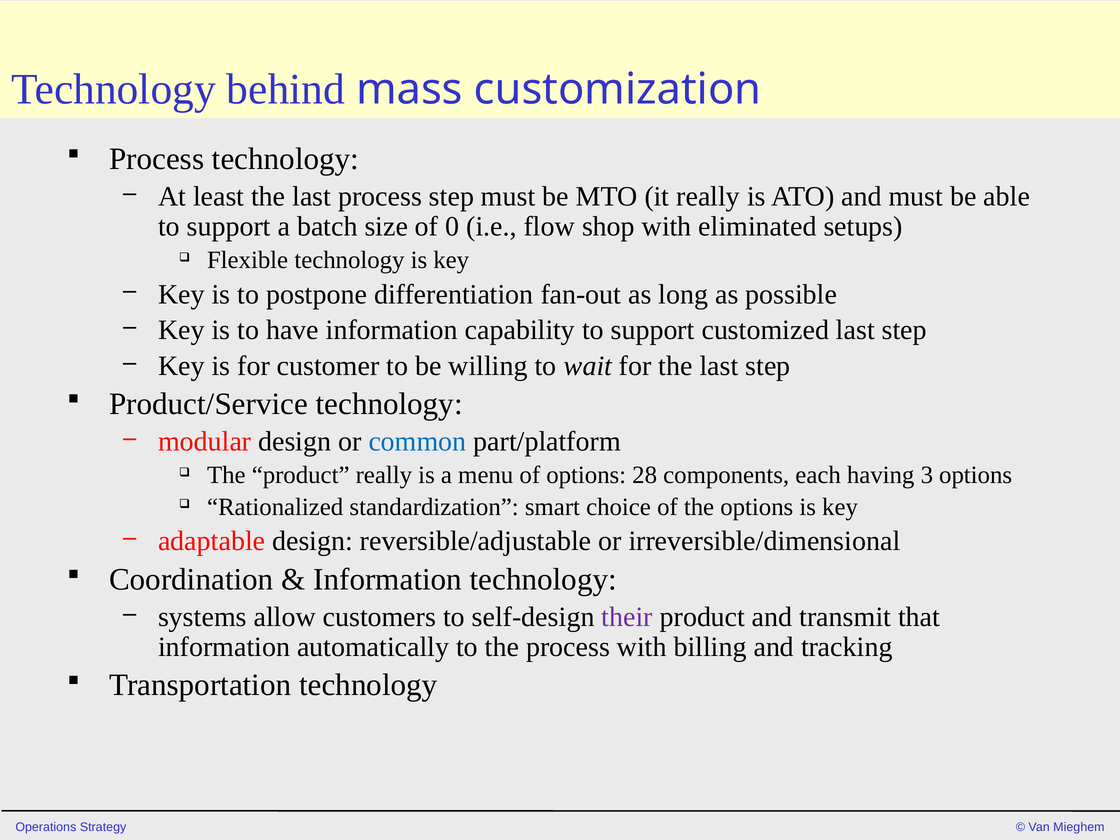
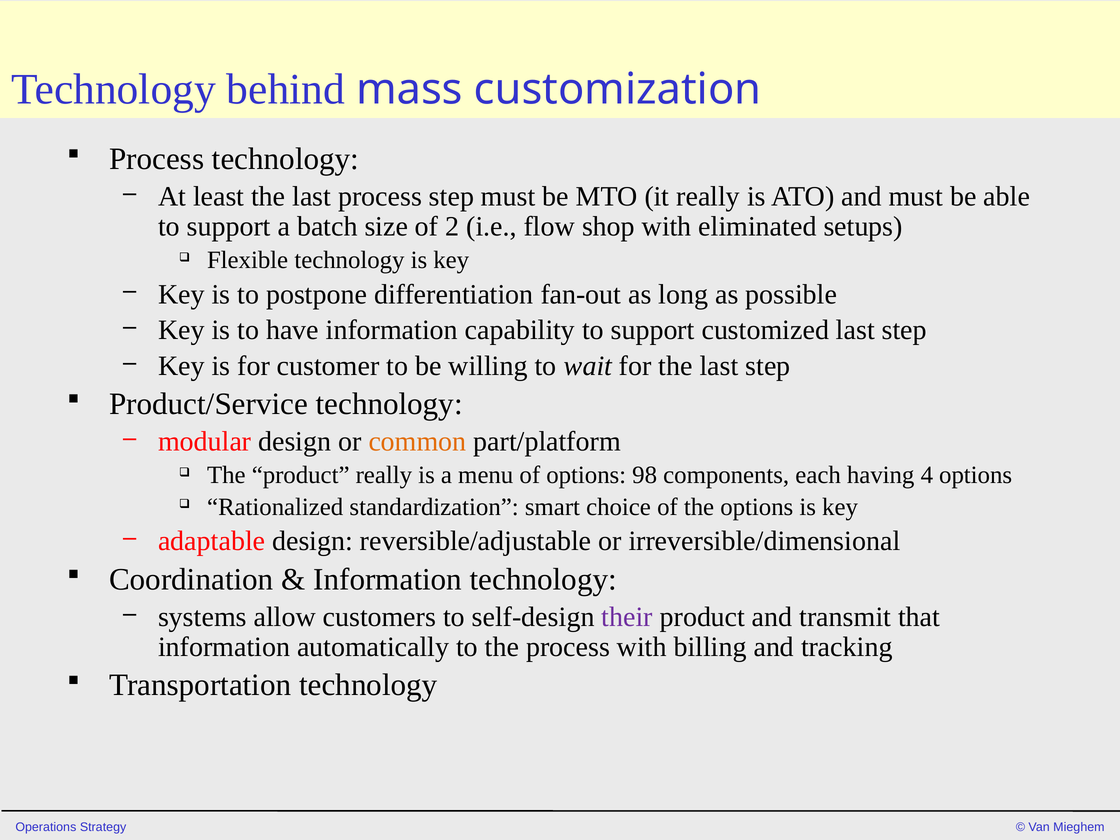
0: 0 -> 2
common colour: blue -> orange
28: 28 -> 98
3: 3 -> 4
